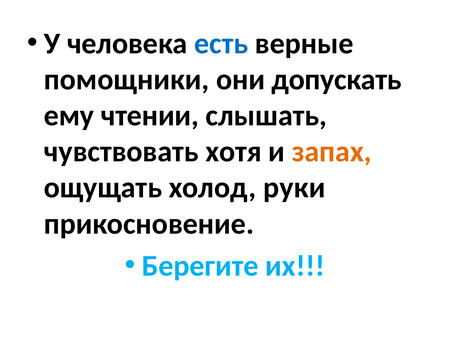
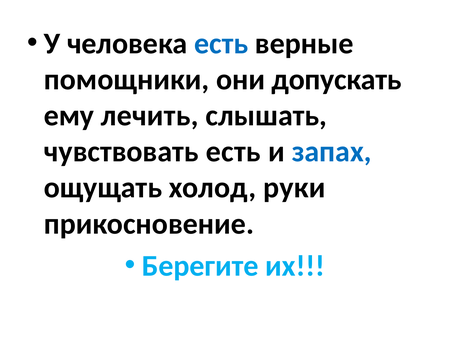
чтении: чтении -> лечить
чувствовать хотя: хотя -> есть
запах colour: orange -> blue
